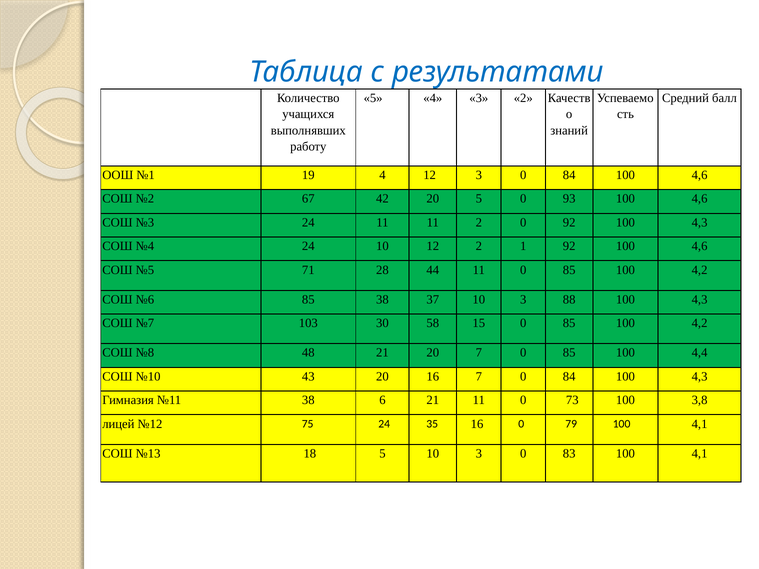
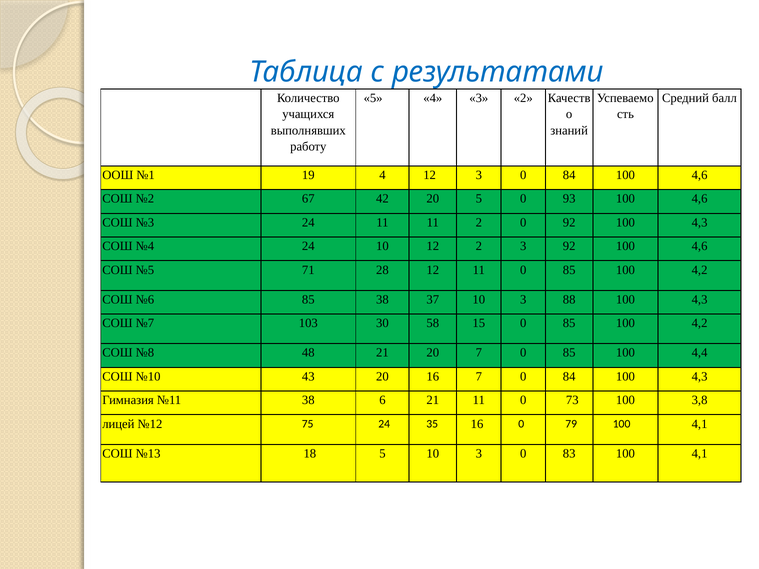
2 1: 1 -> 3
28 44: 44 -> 12
